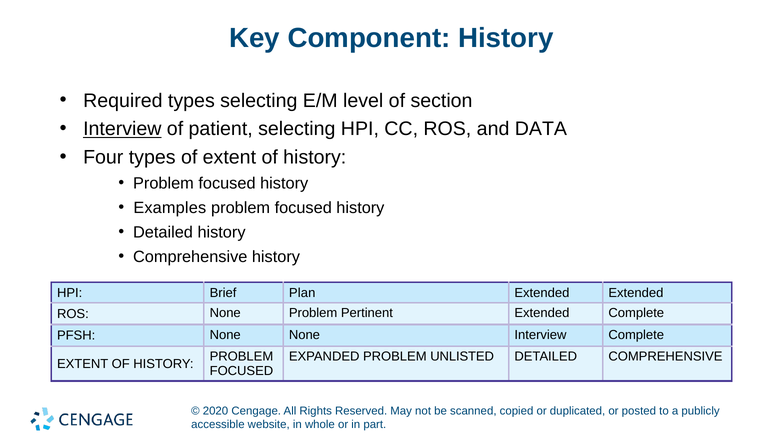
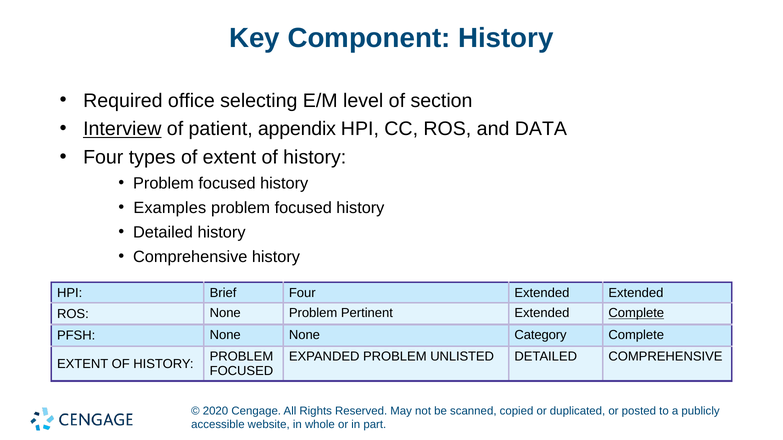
Required types: types -> office
patient selecting: selecting -> appendix
Brief Plan: Plan -> Four
Complete at (636, 313) underline: none -> present
None Interview: Interview -> Category
